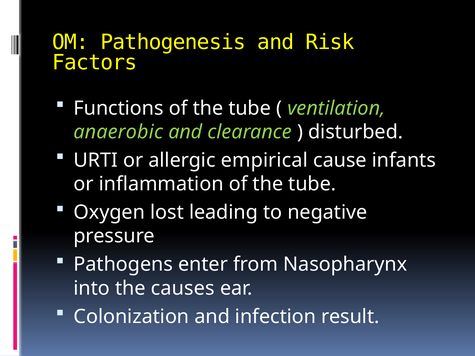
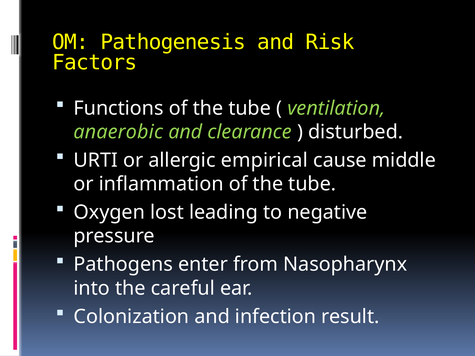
infants: infants -> middle
causes: causes -> careful
